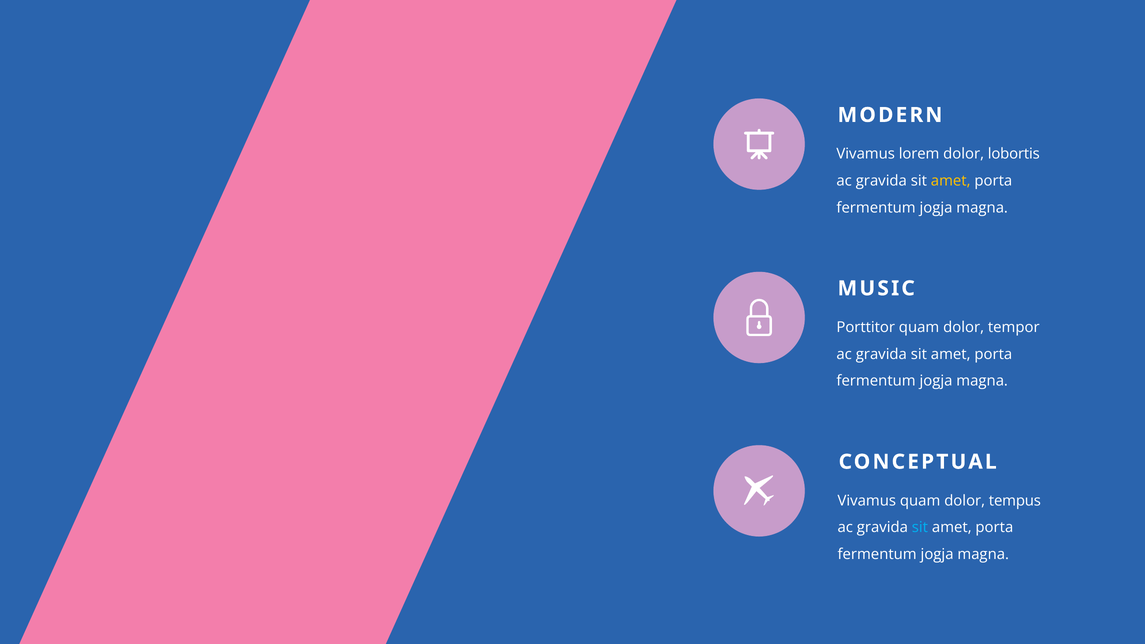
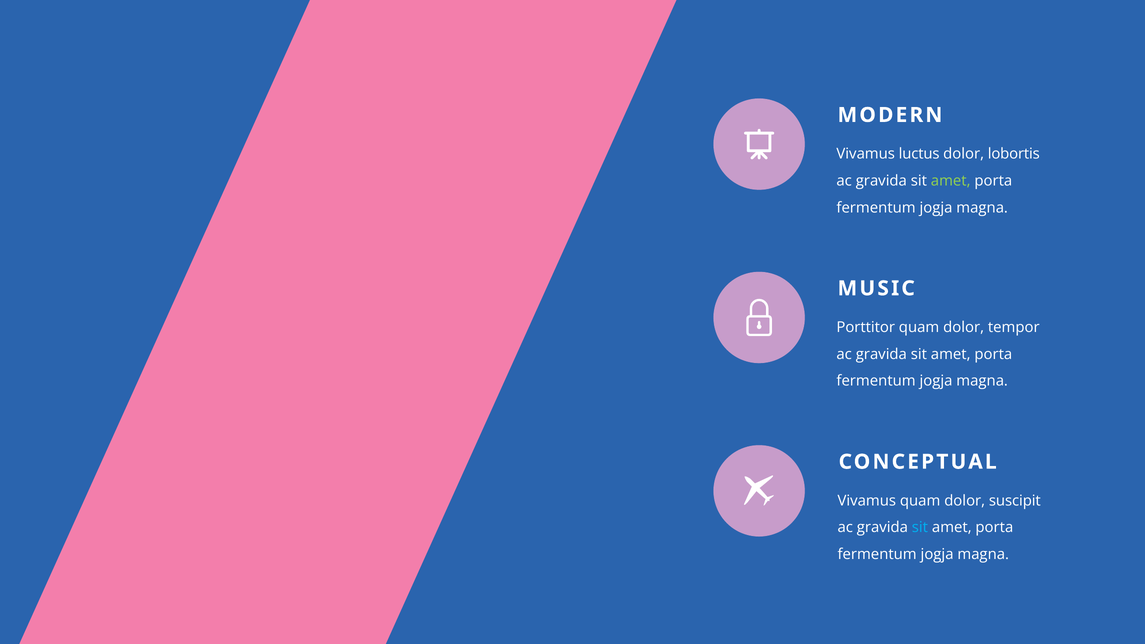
lorem: lorem -> luctus
amet at (951, 181) colour: yellow -> light green
tempus: tempus -> suscipit
